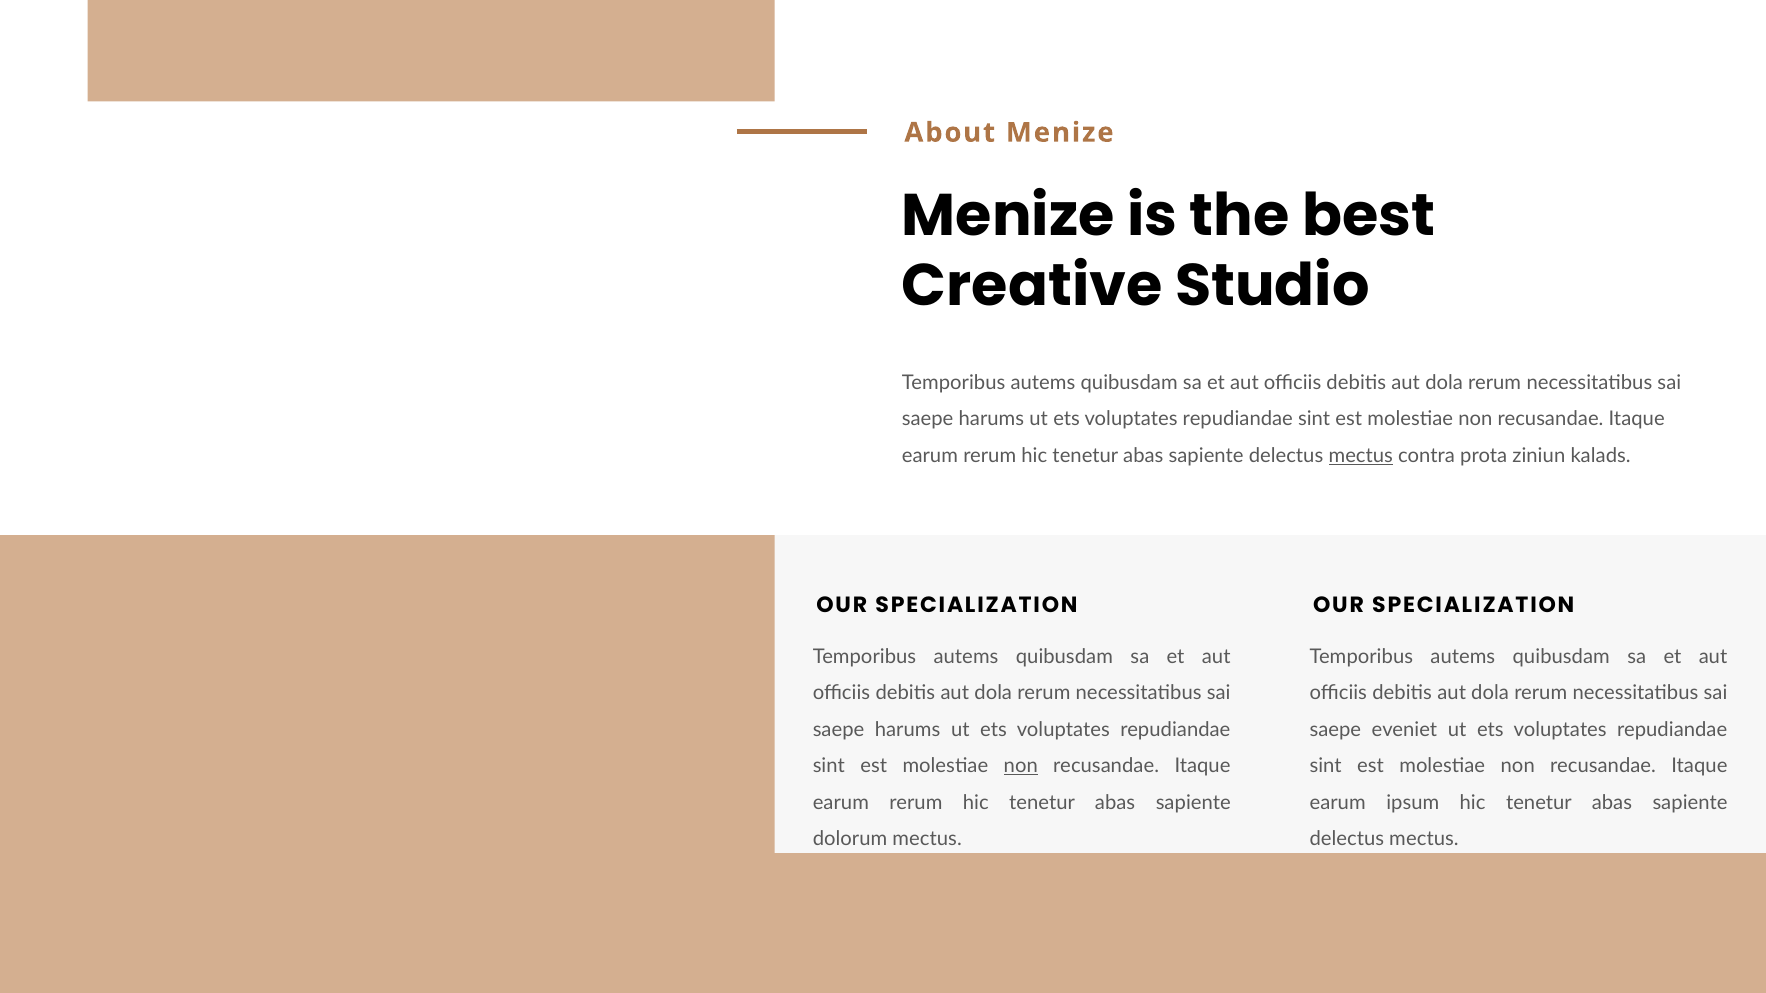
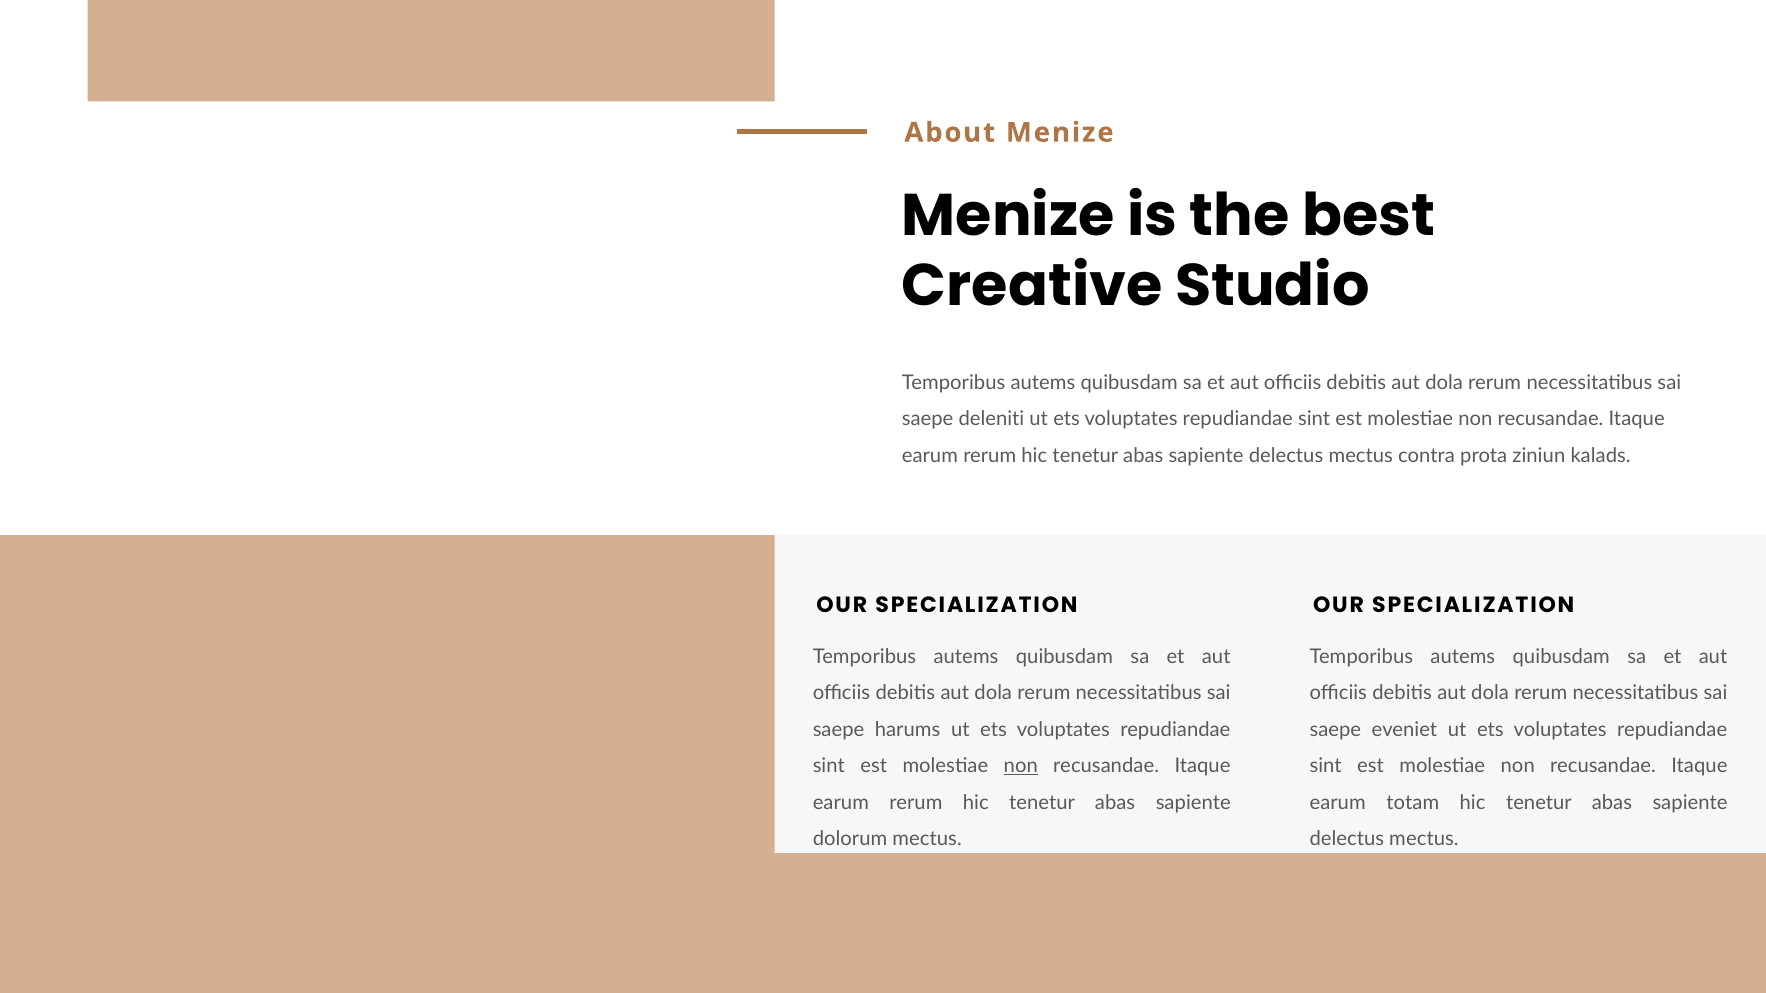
harums at (991, 419): harums -> deleniti
mectus at (1361, 456) underline: present -> none
ipsum: ipsum -> totam
